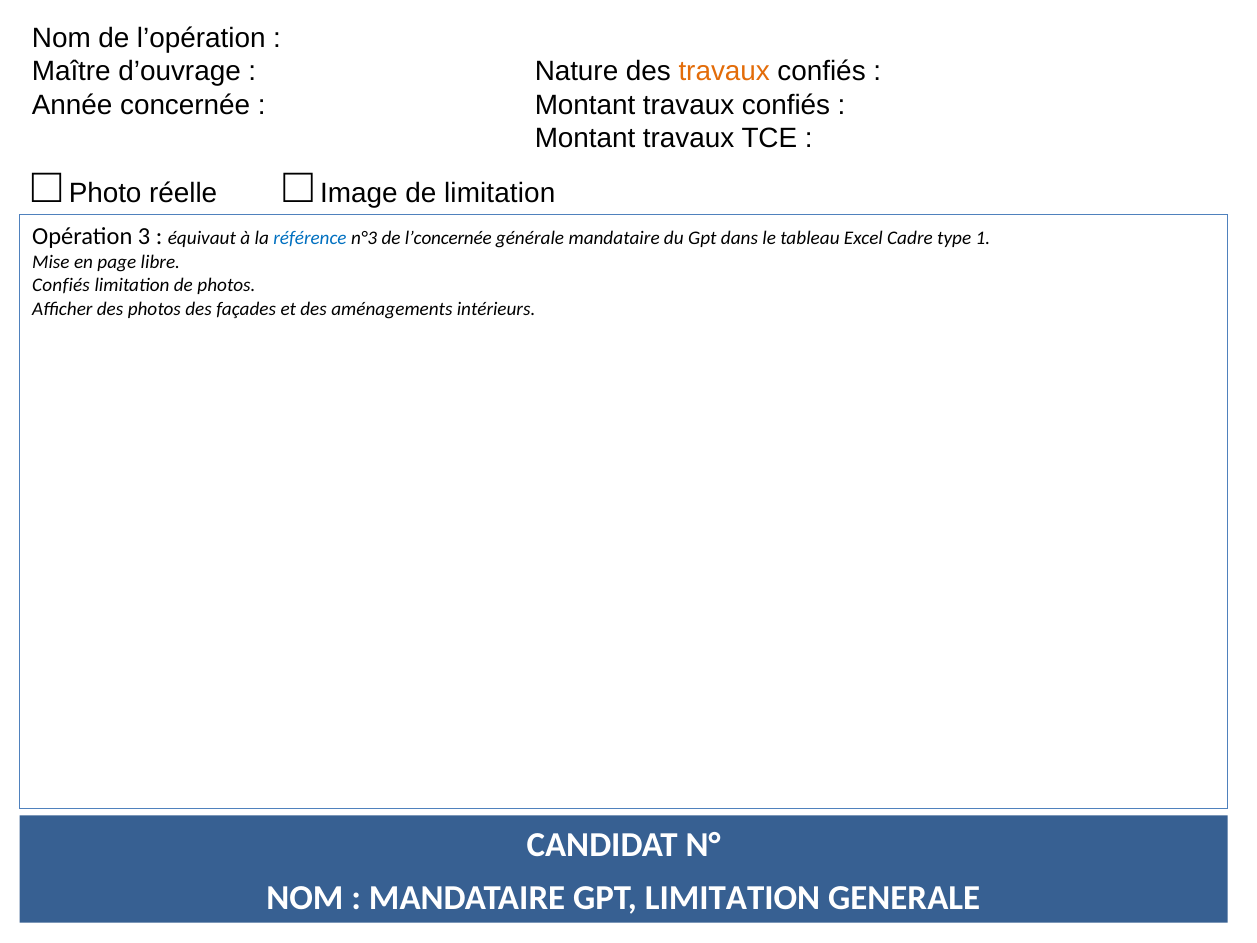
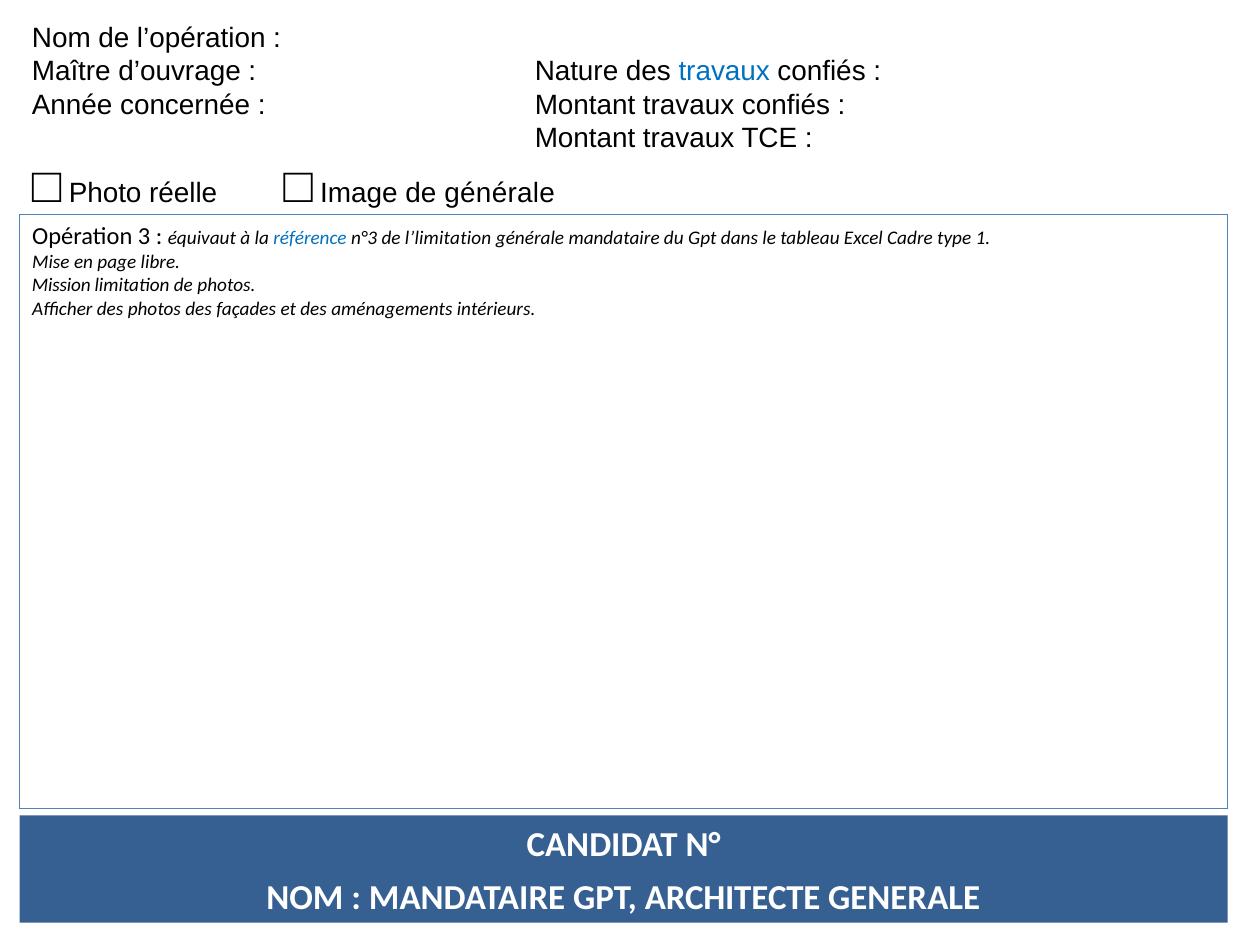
travaux at (724, 72) colour: orange -> blue
de limitation: limitation -> générale
l’concernée: l’concernée -> l’limitation
Confiés at (61, 286): Confiés -> Mission
GPT LIMITATION: LIMITATION -> ARCHITECTE
